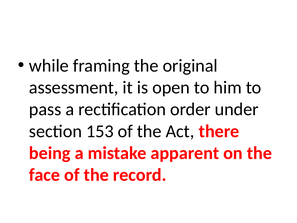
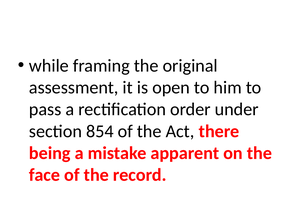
153: 153 -> 854
